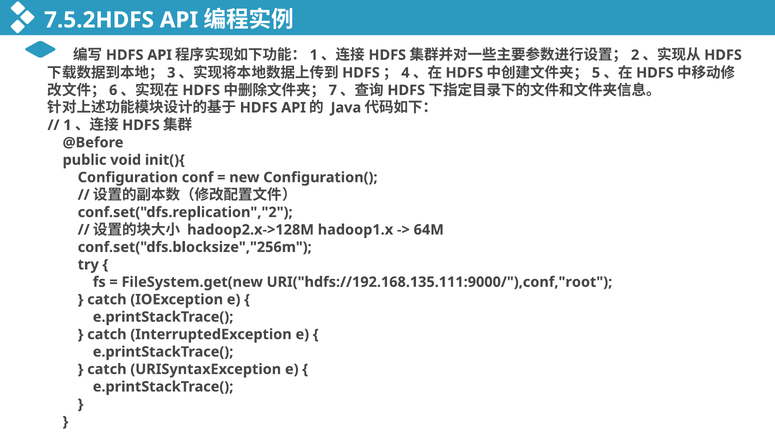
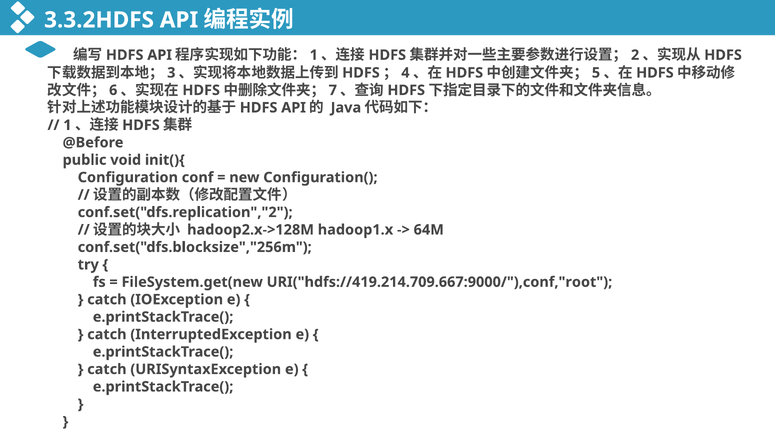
7.5.2HDFS: 7.5.2HDFS -> 3.3.2HDFS
URI("hdfs://192.168.135.111:9000/"),conf,"root: URI("hdfs://192.168.135.111:9000/"),conf,"root -> URI("hdfs://419.214.709.667:9000/"),conf,"root
